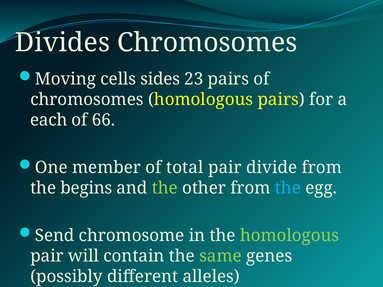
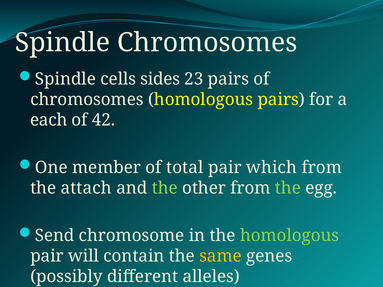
Divides at (63, 43): Divides -> Spindle
Moving at (65, 79): Moving -> Spindle
66: 66 -> 42
divide: divide -> which
begins: begins -> attach
the at (288, 188) colour: light blue -> light green
same colour: light green -> yellow
